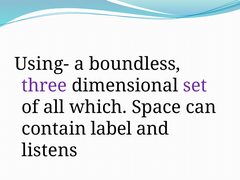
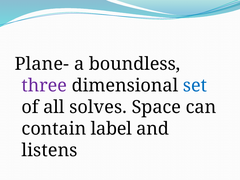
Using-: Using- -> Plane-
set colour: purple -> blue
which: which -> solves
